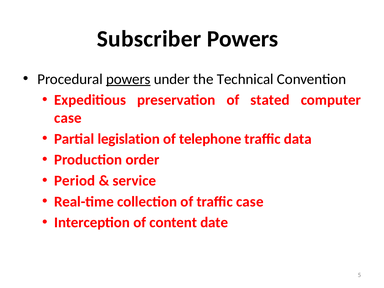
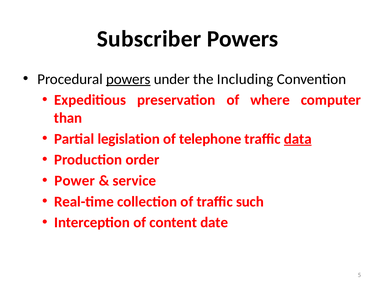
Technical: Technical -> Including
stated: stated -> where
case at (68, 118): case -> than
data underline: none -> present
Period: Period -> Power
traffic case: case -> such
